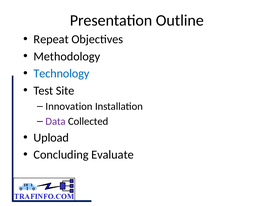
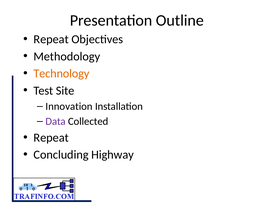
Technology colour: blue -> orange
Upload at (51, 137): Upload -> Repeat
Evaluate: Evaluate -> Highway
